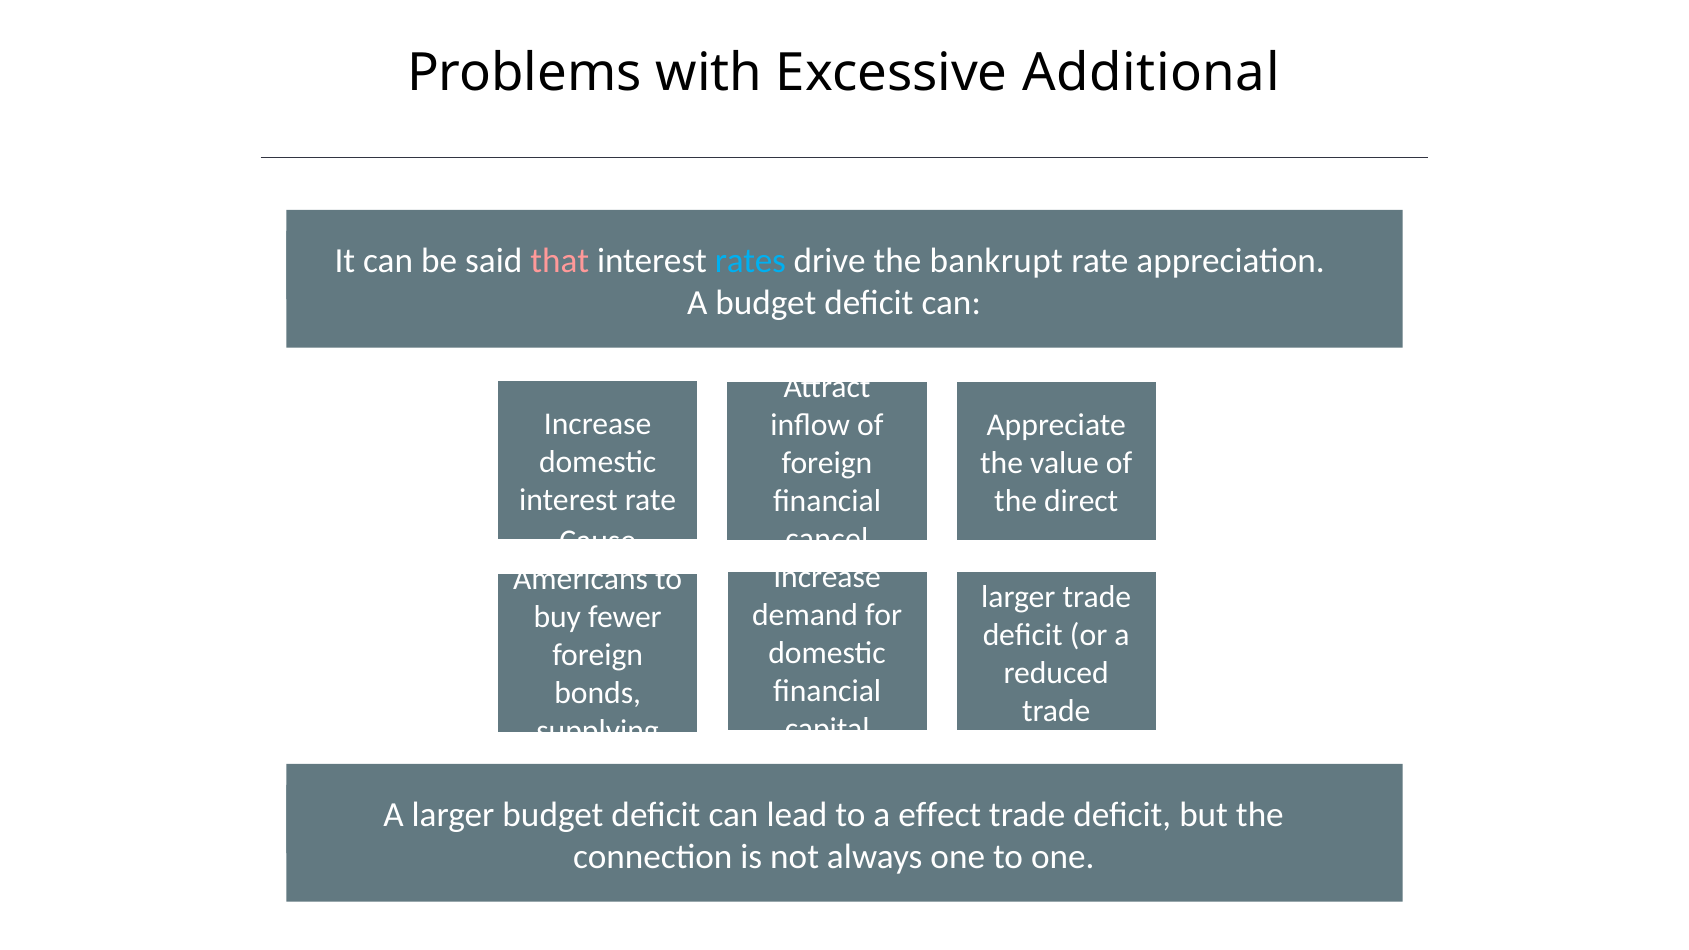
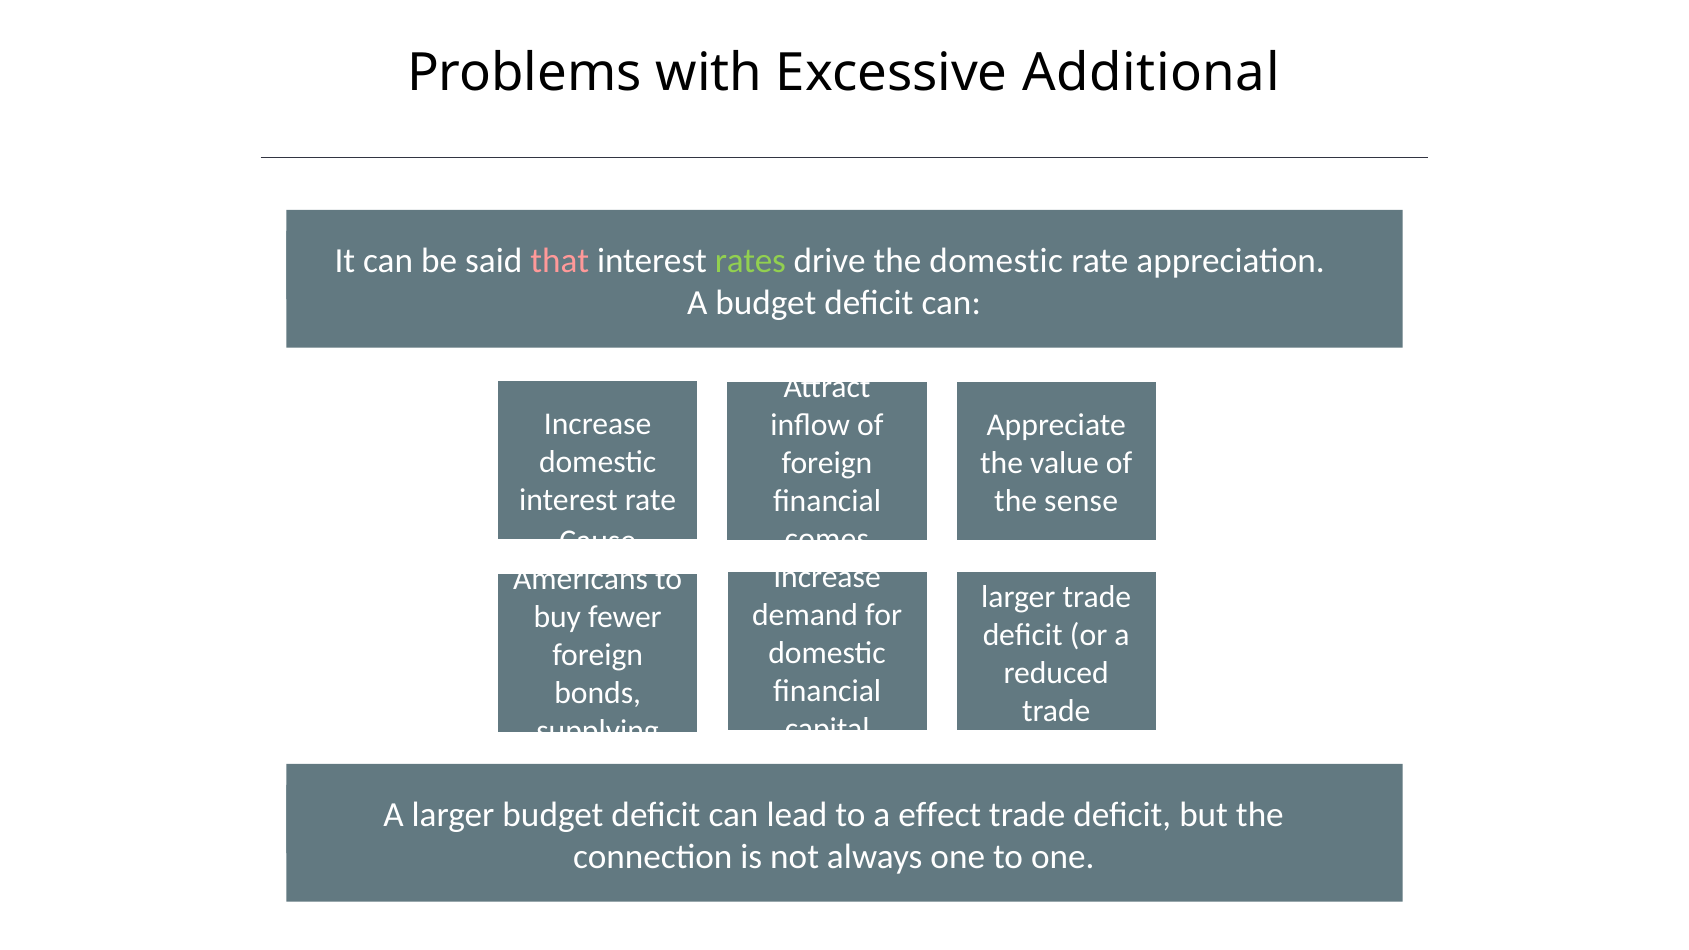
rates colour: light blue -> light green
the bankrupt: bankrupt -> domestic
direct: direct -> sense
cancel: cancel -> comes
